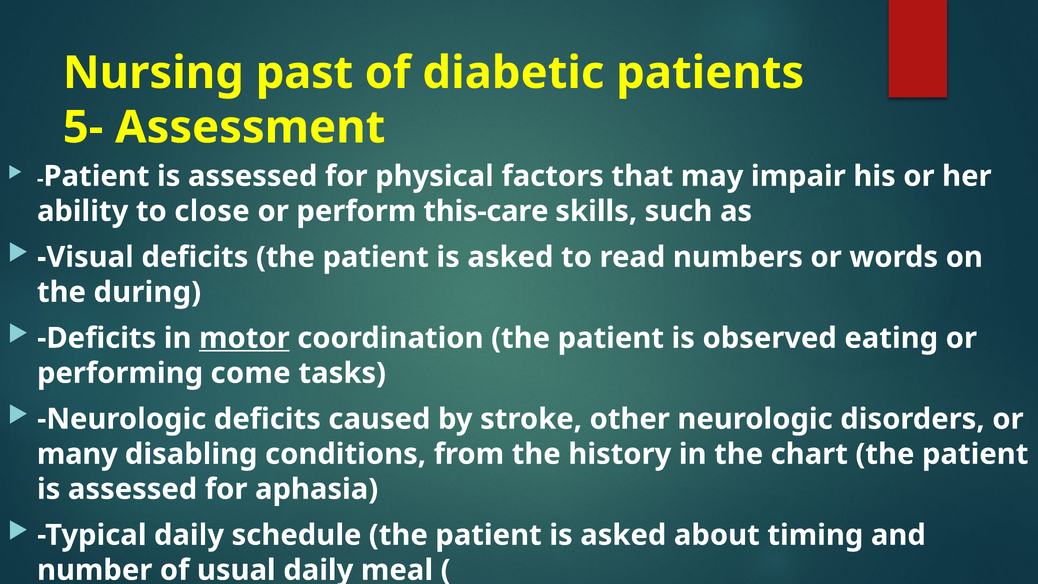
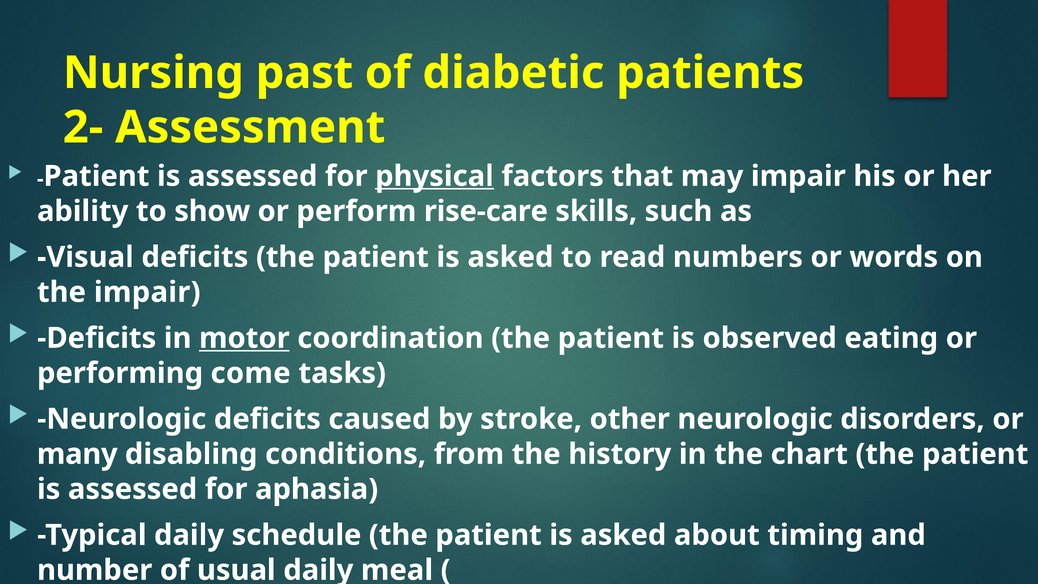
5-: 5- -> 2-
physical underline: none -> present
close: close -> show
this-care: this-care -> rise-care
the during: during -> impair
